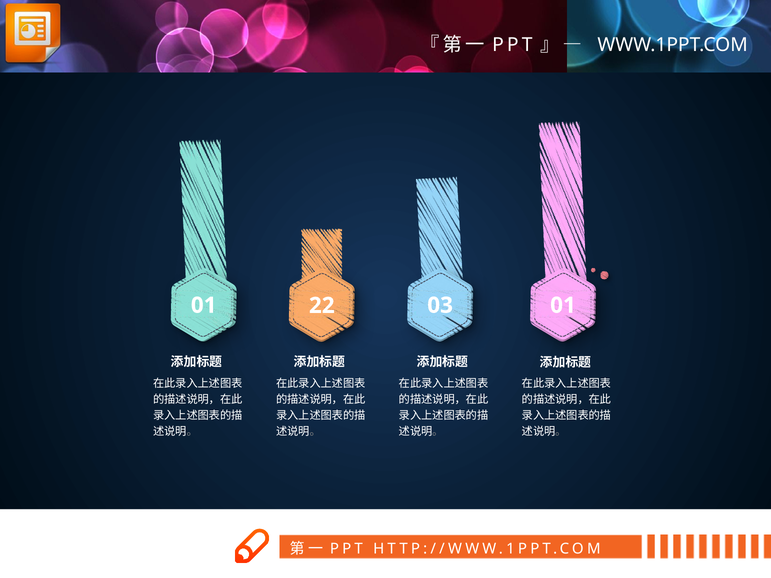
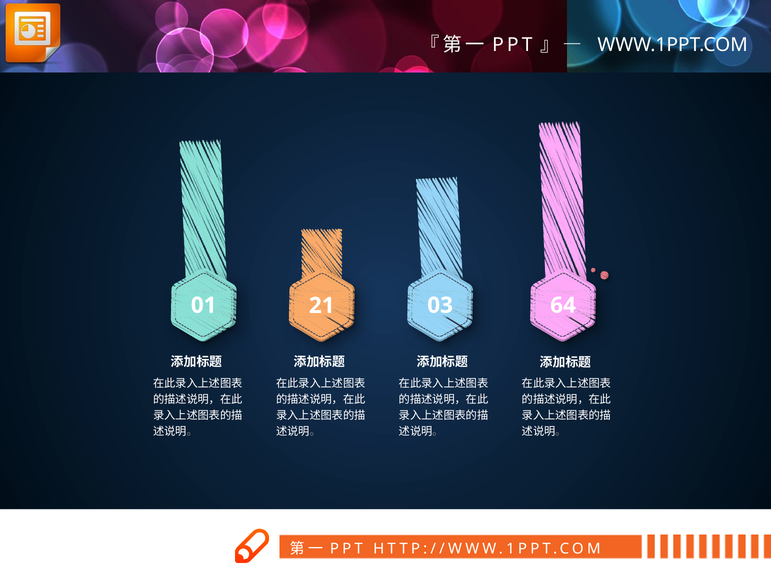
22: 22 -> 21
03 01: 01 -> 64
